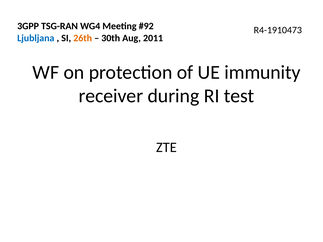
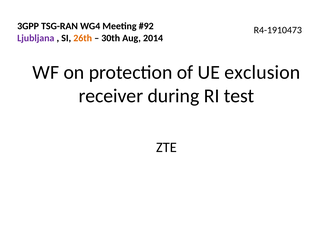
Ljubljana colour: blue -> purple
2011: 2011 -> 2014
immunity: immunity -> exclusion
